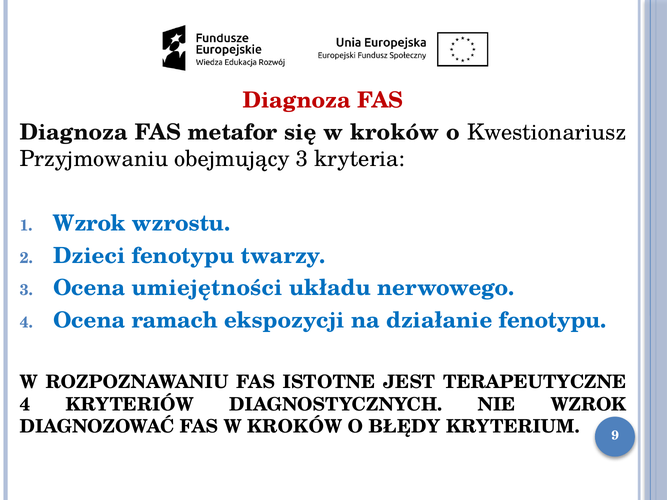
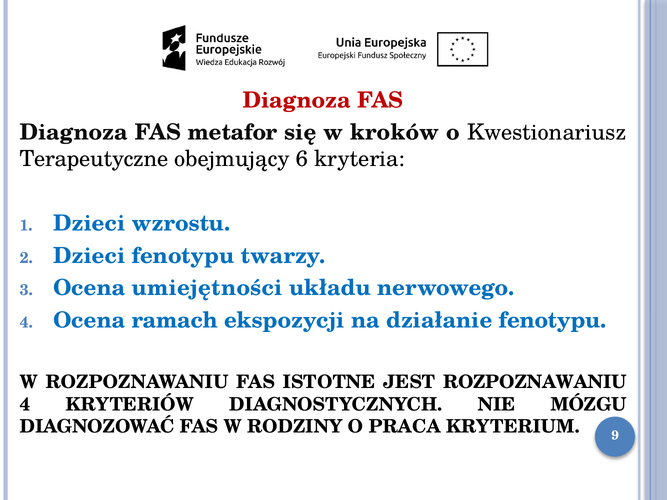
Przyjmowaniu: Przyjmowaniu -> Terapeutyczne
obejmujący 3: 3 -> 6
Wzrok at (89, 224): Wzrok -> Dzieci
JEST TERAPEUTYCZNE: TERAPEUTYCZNE -> ROZPOZNAWANIU
NIE WZROK: WZROK -> MÓZGU
FAS W KROKÓW: KROKÓW -> RODZINY
BŁĘDY: BŁĘDY -> PRACA
